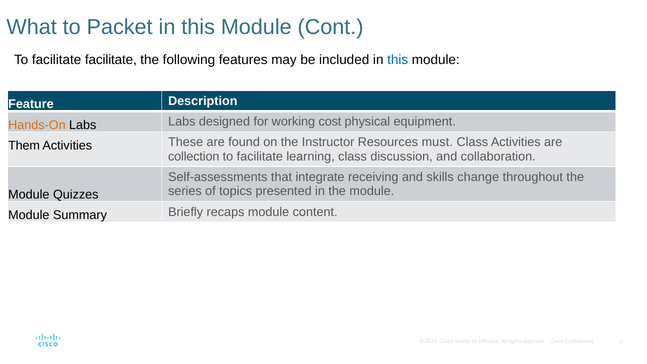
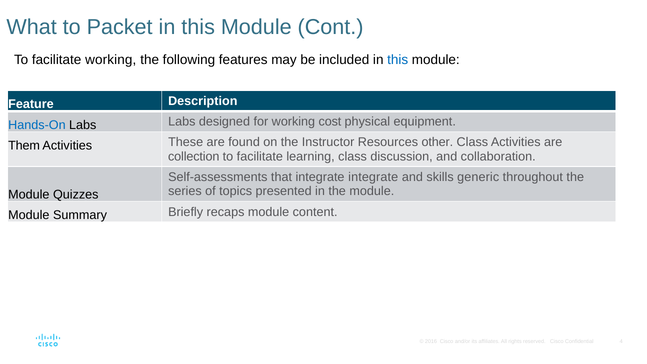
facilitate facilitate: facilitate -> working
Hands-On colour: orange -> blue
must: must -> other
integrate receiving: receiving -> integrate
change: change -> generic
